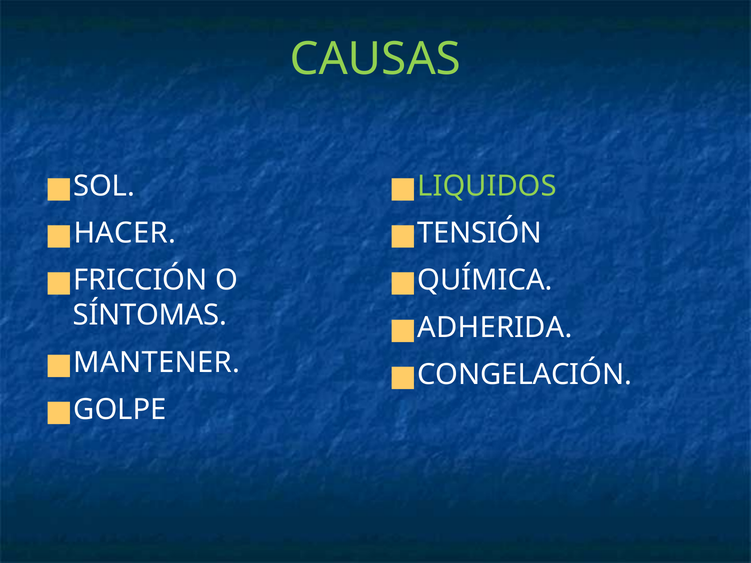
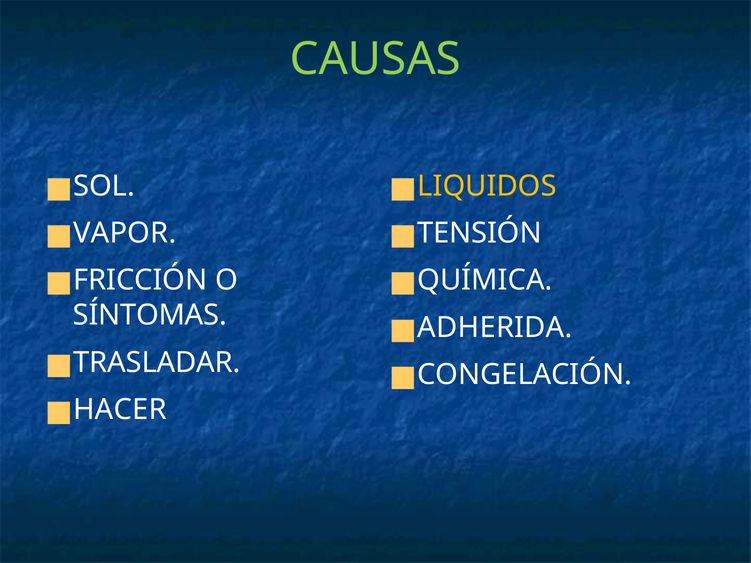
LIQUIDOS colour: light green -> yellow
HACER: HACER -> VAPOR
MANTENER: MANTENER -> TRASLADAR
GOLPE: GOLPE -> HACER
